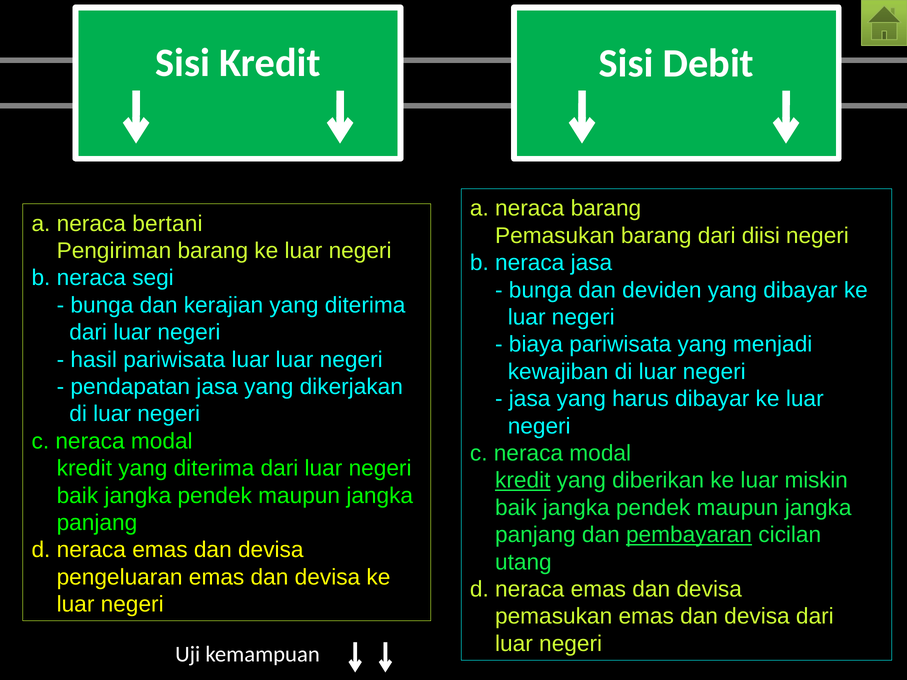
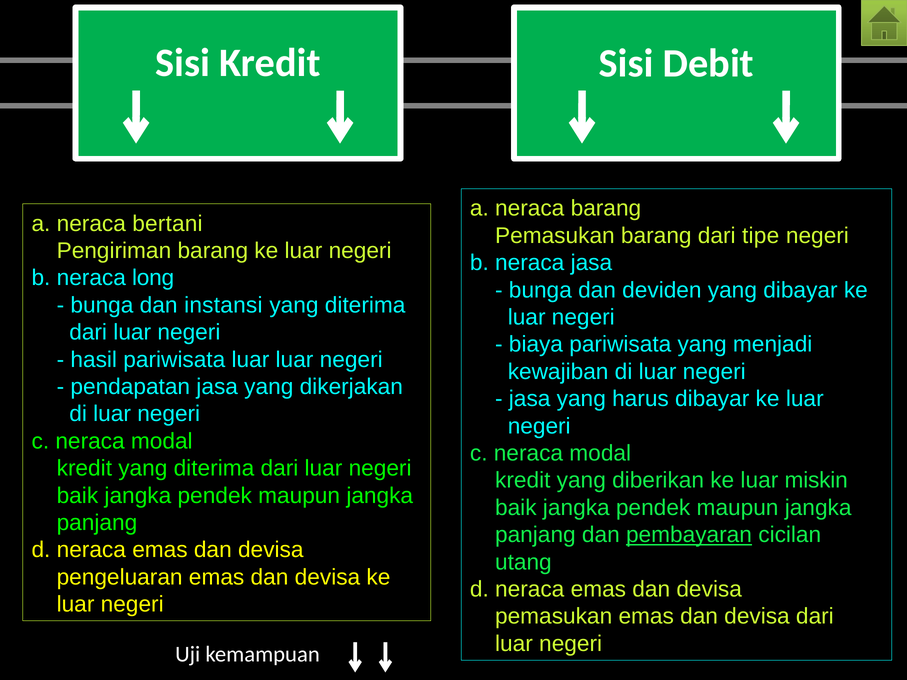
diisi: diisi -> tipe
segi: segi -> long
kerajian: kerajian -> instansi
kredit at (523, 481) underline: present -> none
